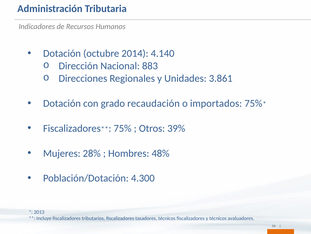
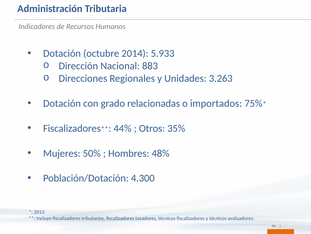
4.140: 4.140 -> 5.933
3.861: 3.861 -> 3.263
recaudación: recaudación -> relacionadas
75% at (123, 128): 75% -> 44%
39%: 39% -> 35%
28%: 28% -> 50%
